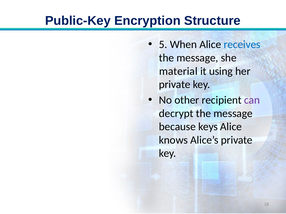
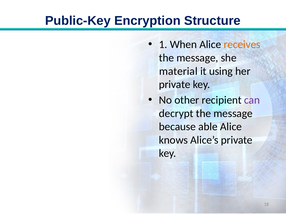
5: 5 -> 1
receives colour: blue -> orange
keys: keys -> able
